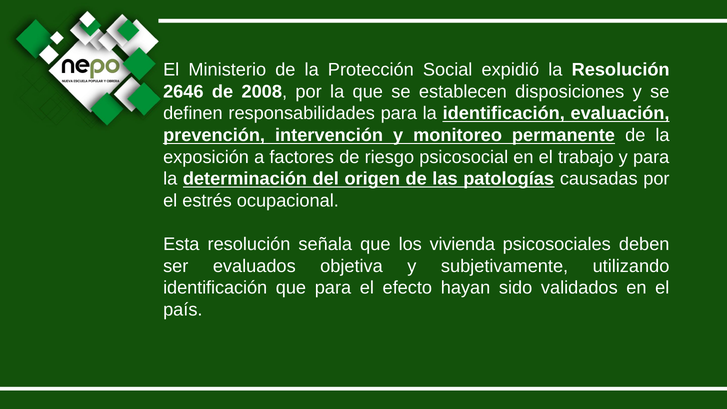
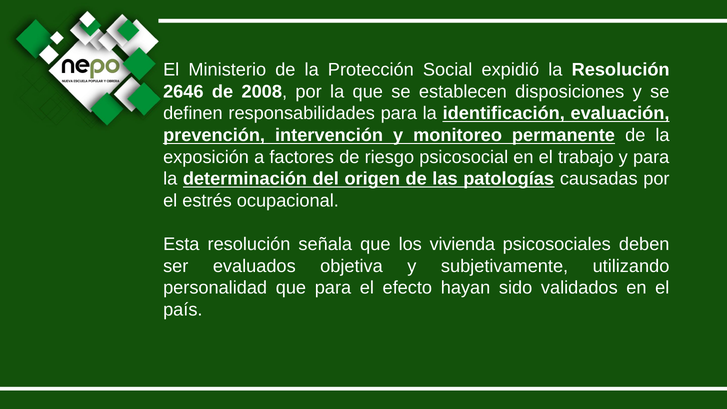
identificación at (215, 288): identificación -> personalidad
